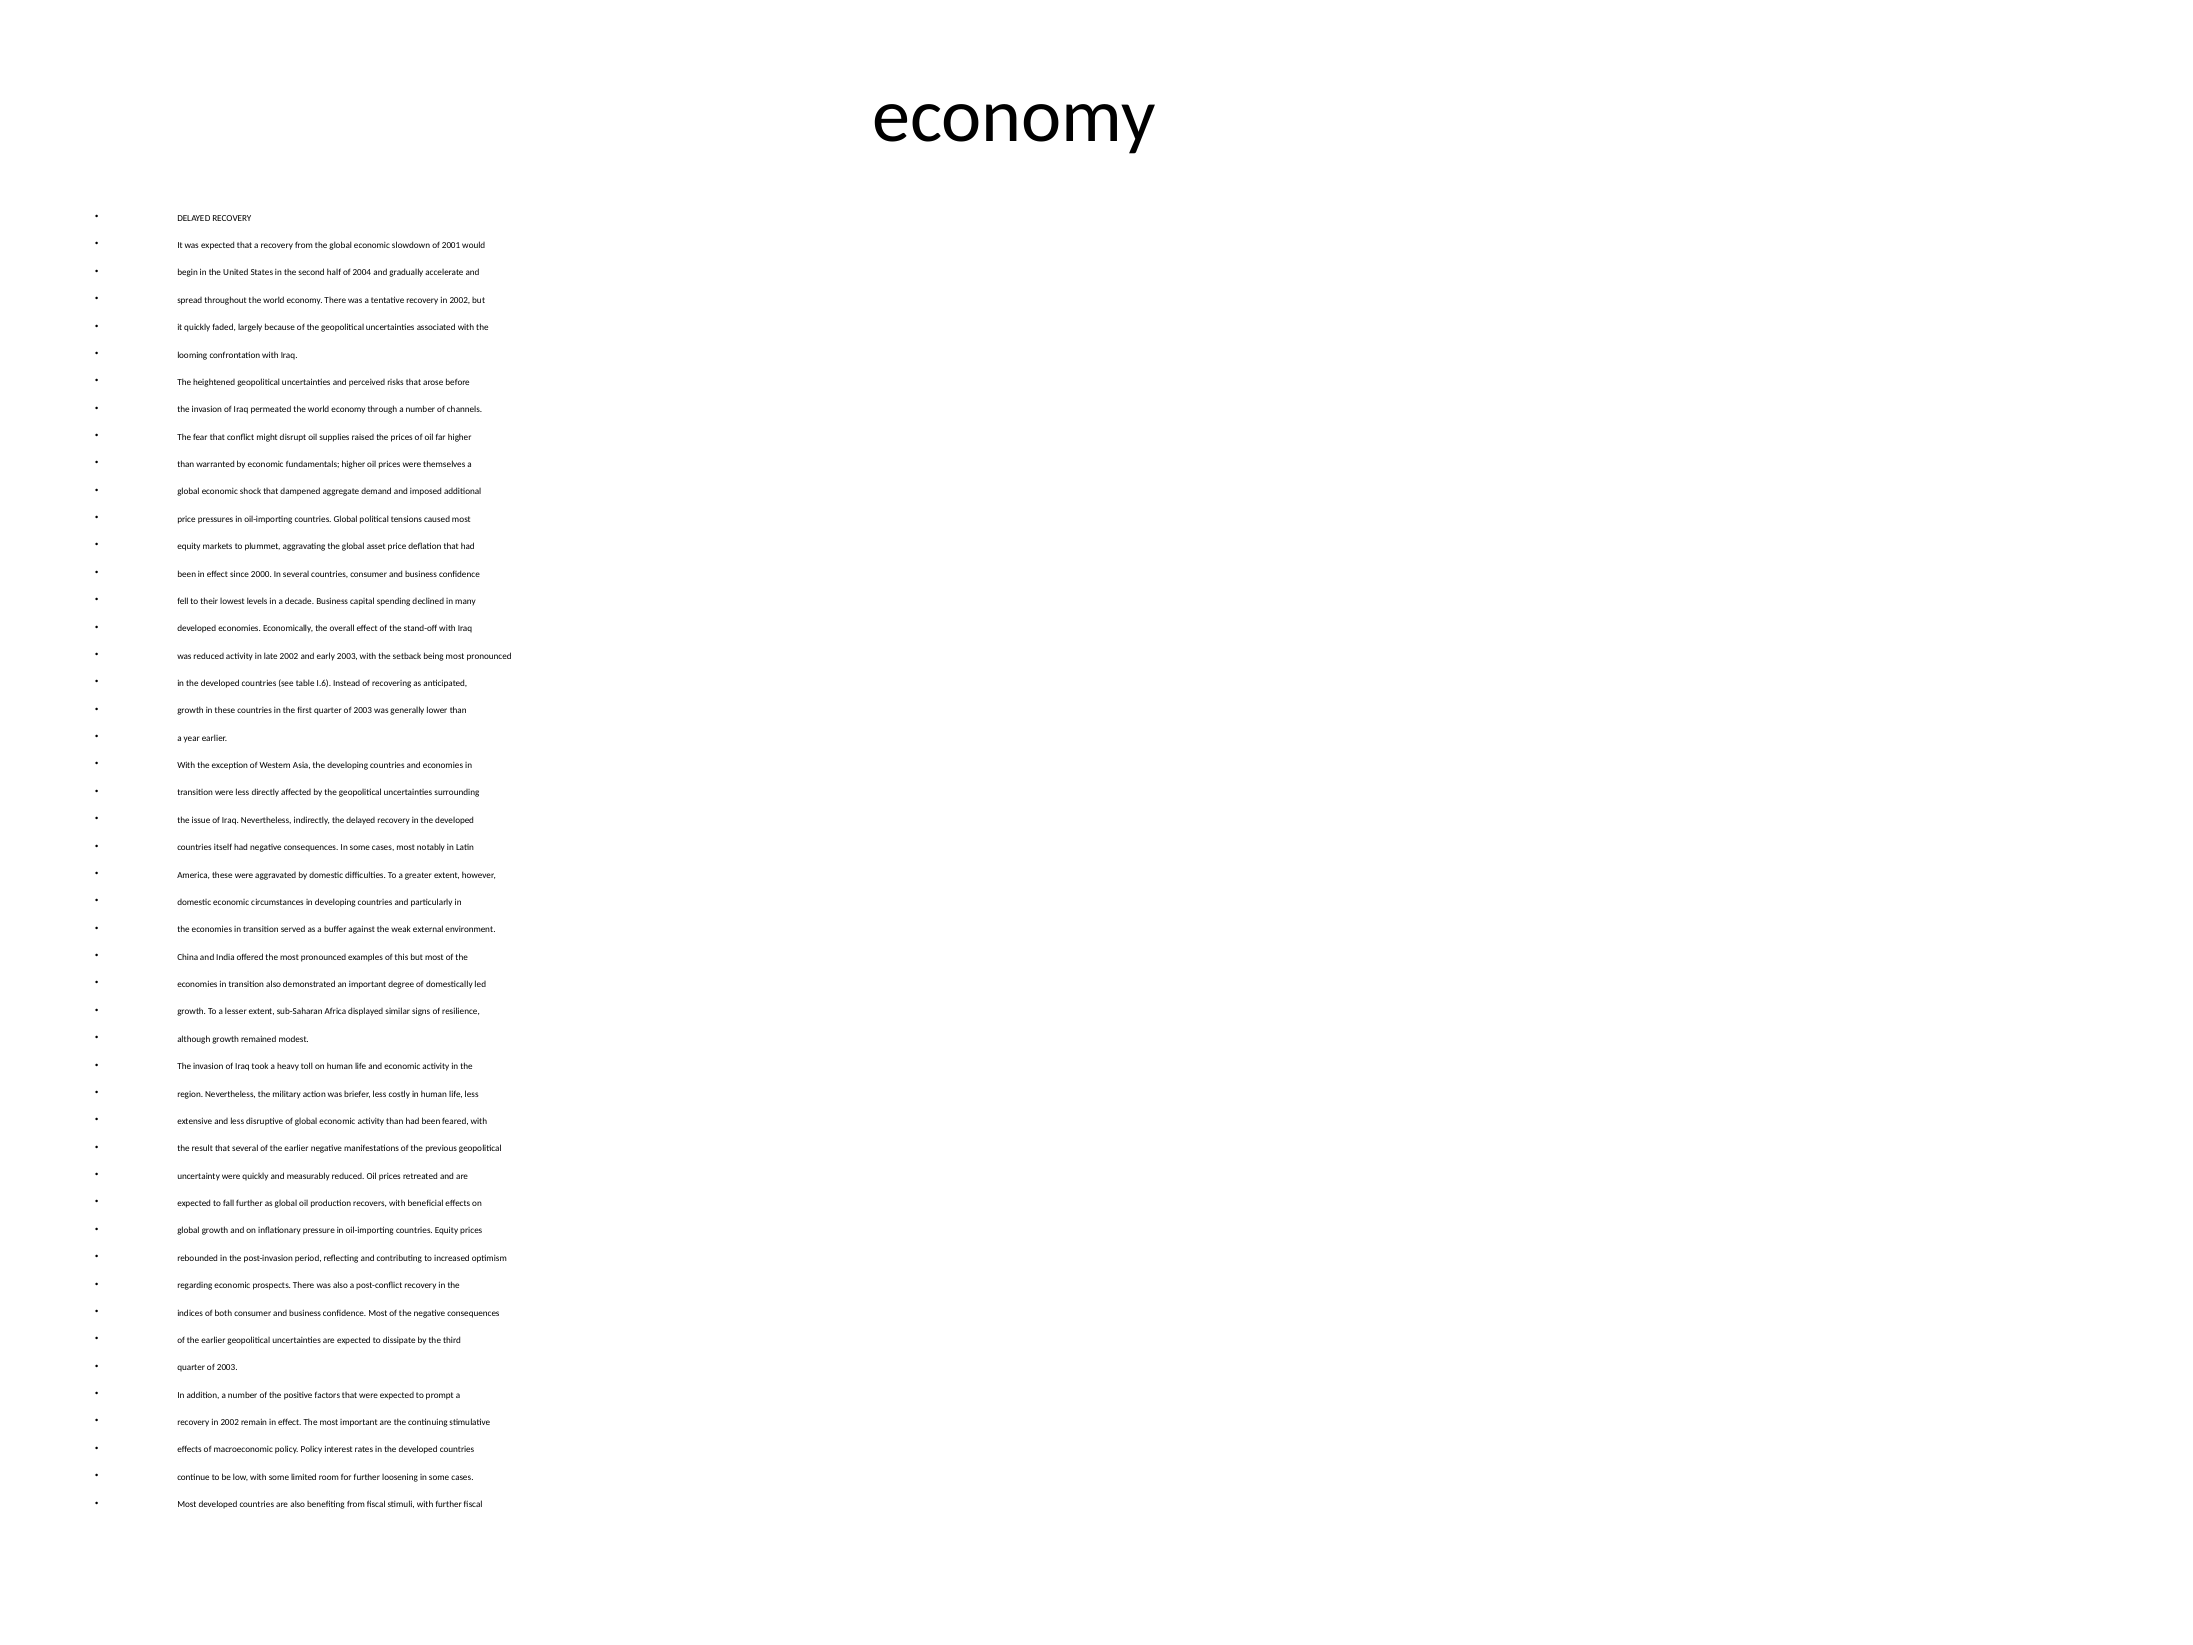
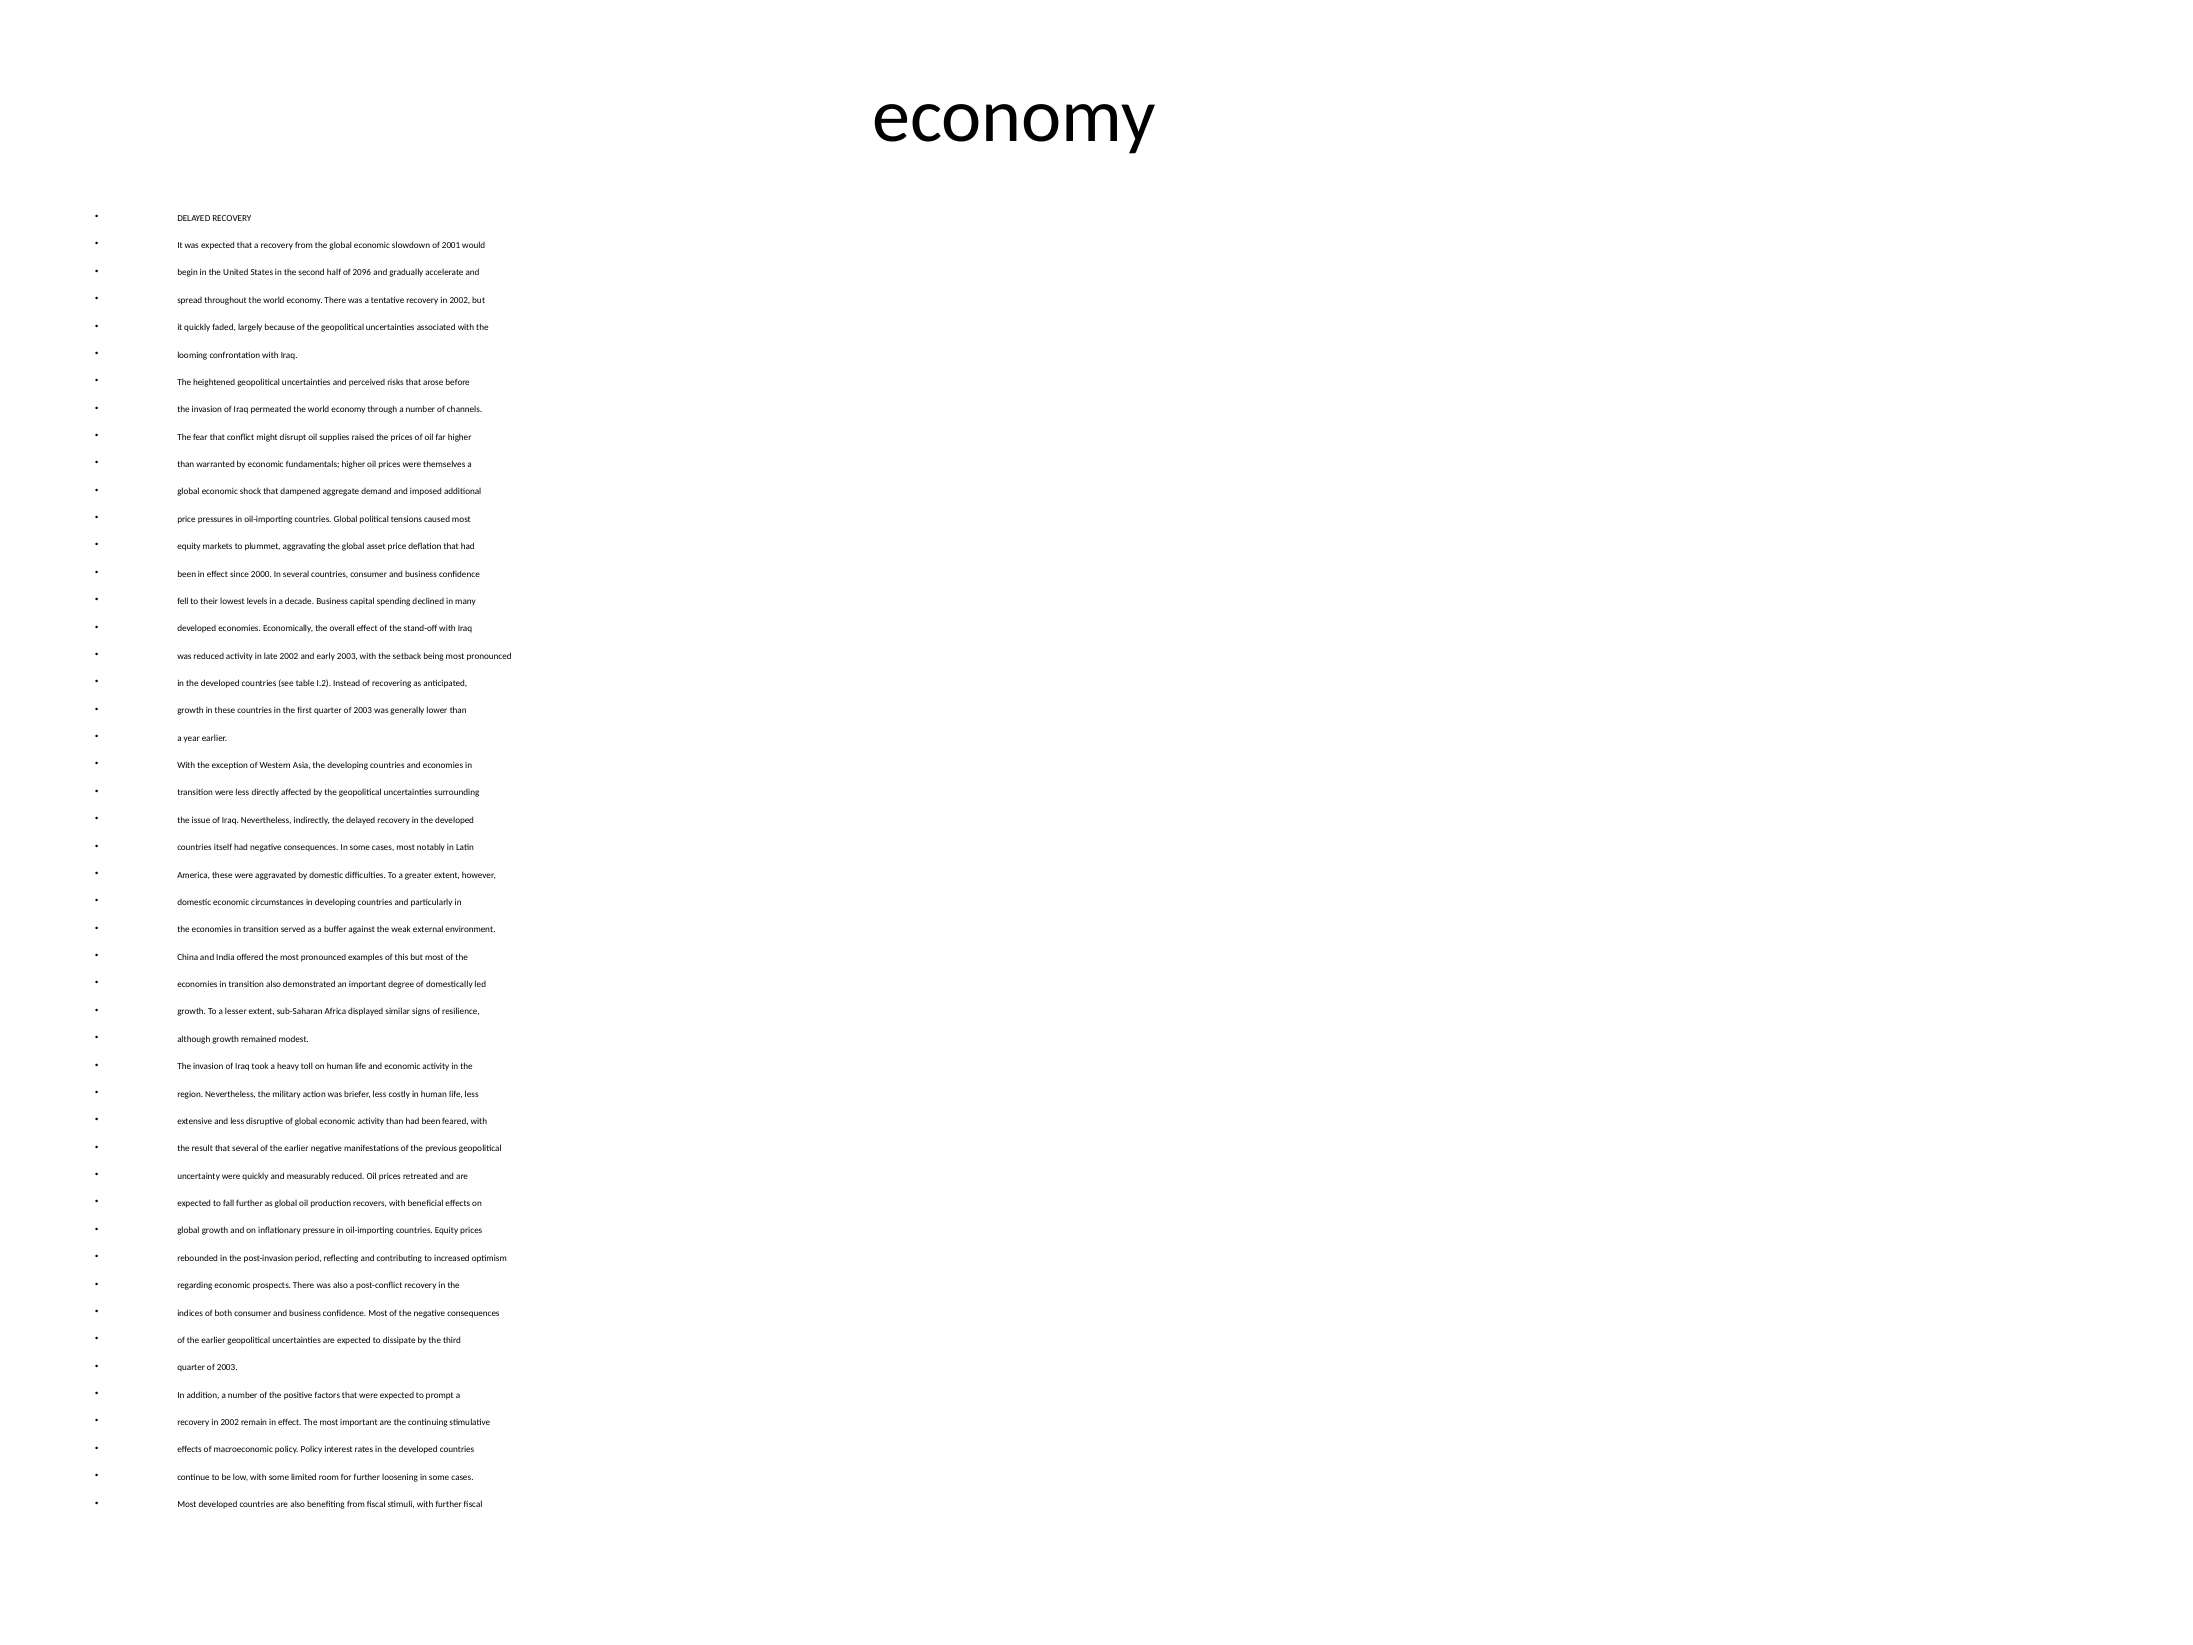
2004: 2004 -> 2096
I.6: I.6 -> I.2
